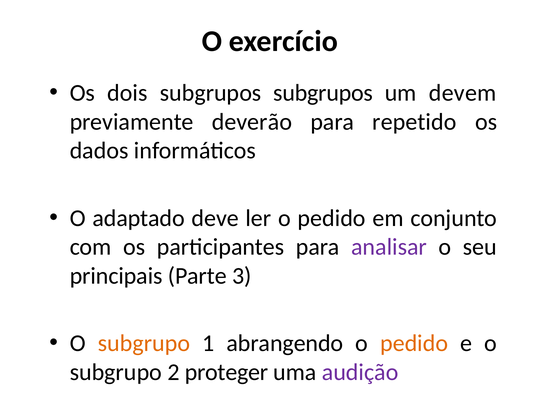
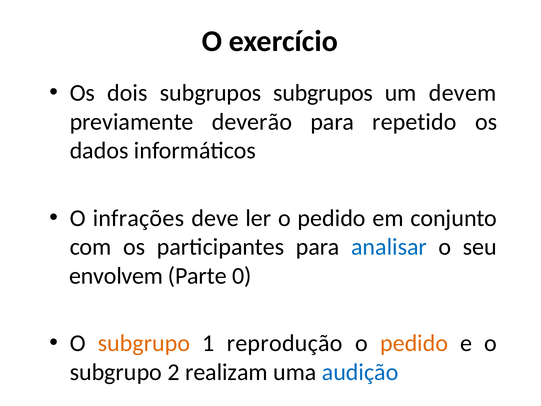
adaptado: adaptado -> infrações
analisar colour: purple -> blue
principais: principais -> envolvem
3: 3 -> 0
abrangendo: abrangendo -> reprodução
proteger: proteger -> realizam
audição colour: purple -> blue
